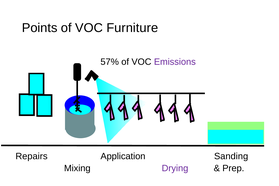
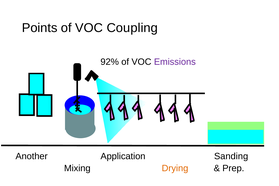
Furniture: Furniture -> Coupling
57%: 57% -> 92%
Repairs: Repairs -> Another
Drying colour: purple -> orange
